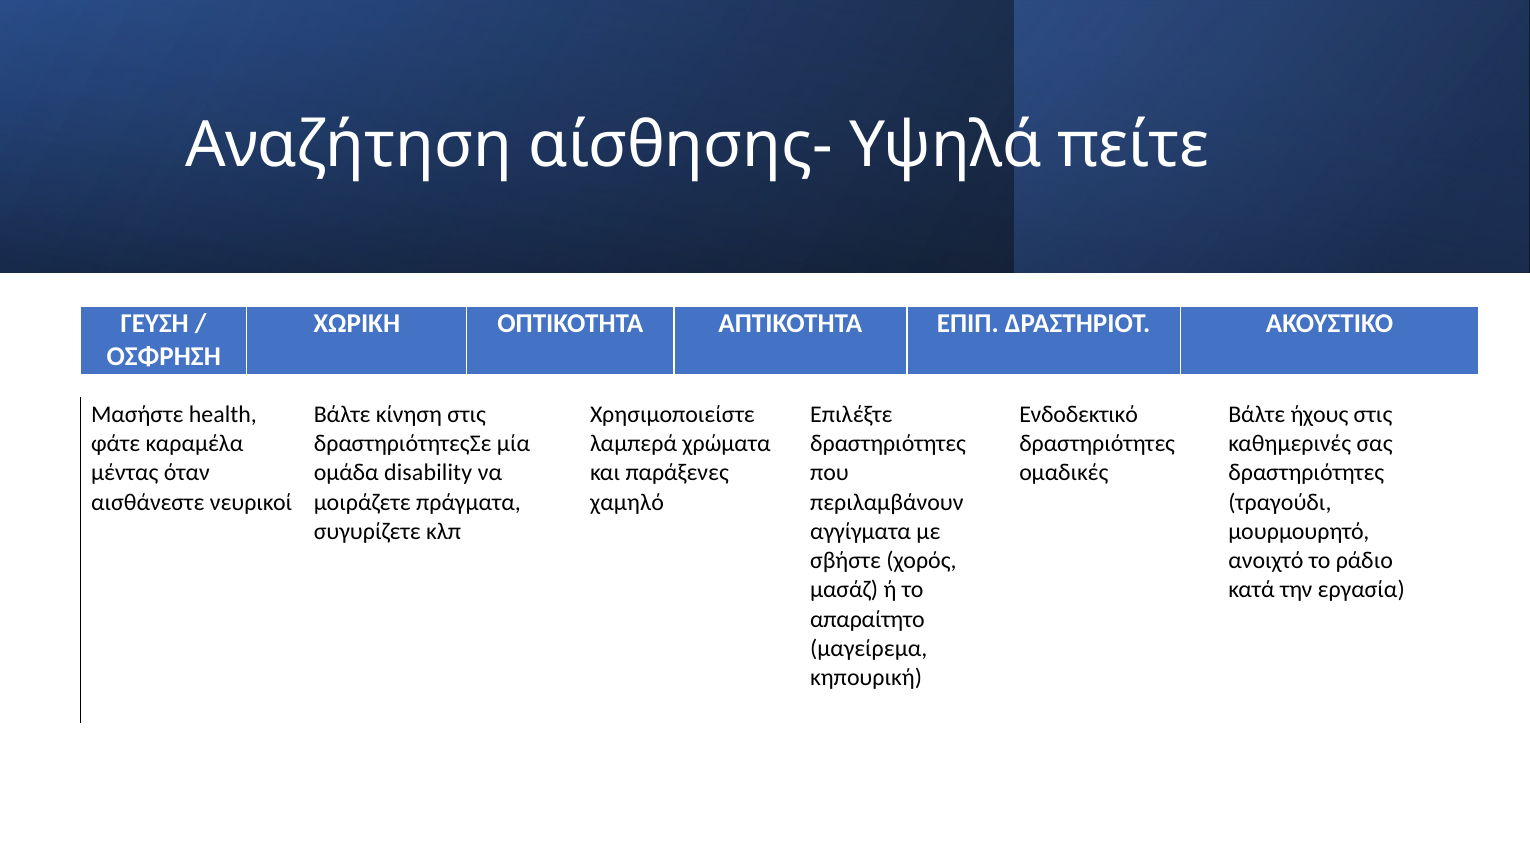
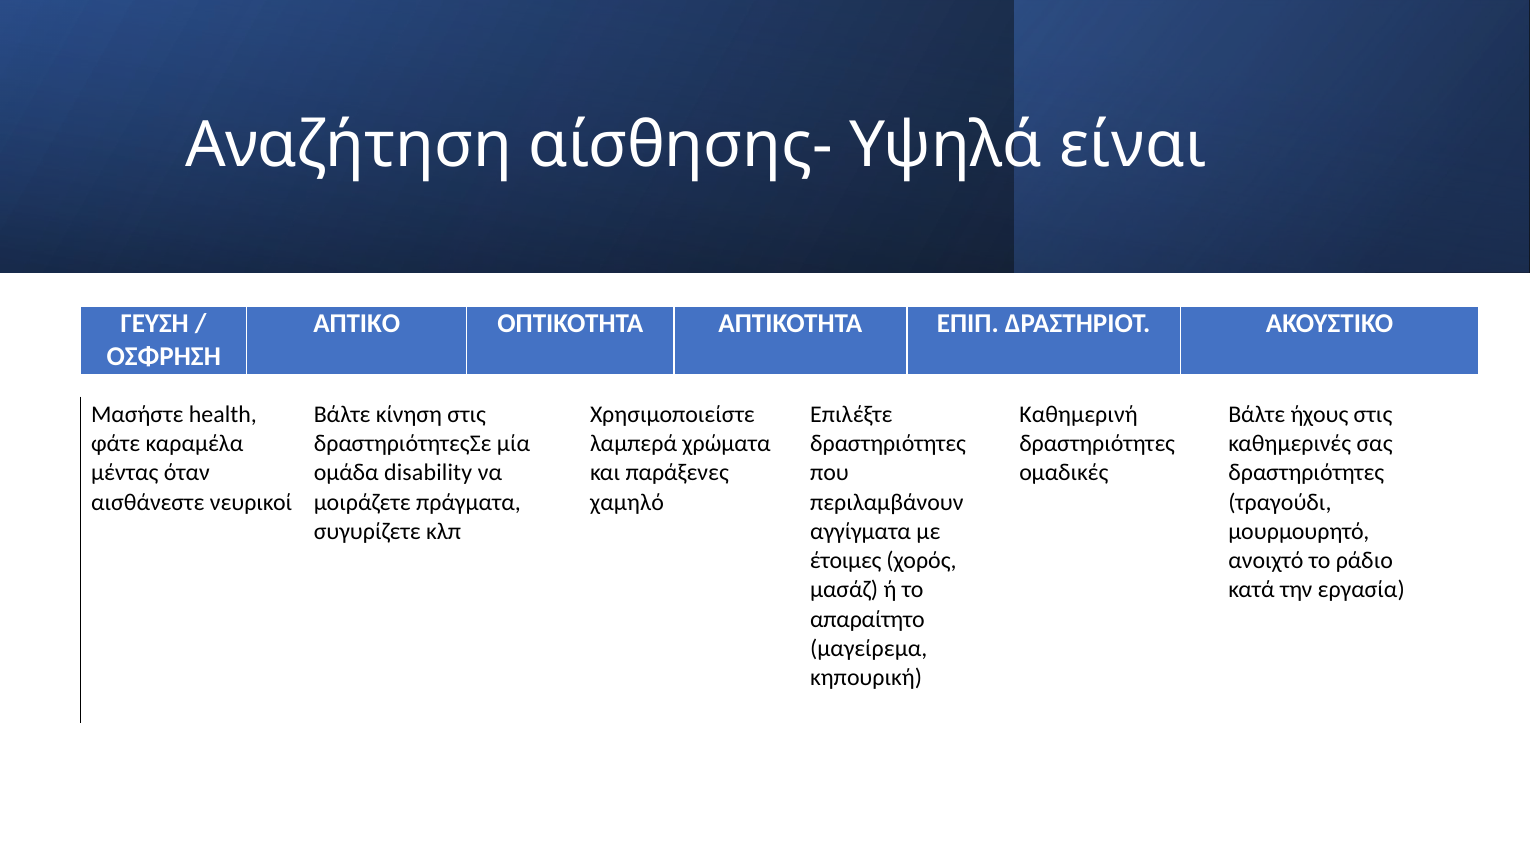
πείτε: πείτε -> είναι
ΧΩΡΙΚΗ: ΧΩΡΙΚΗ -> ΑΠΤΙΚΟ
Ενδοδεκτικό: Ενδοδεκτικό -> Καθημερινή
σβήστε: σβήστε -> έτοιμες
